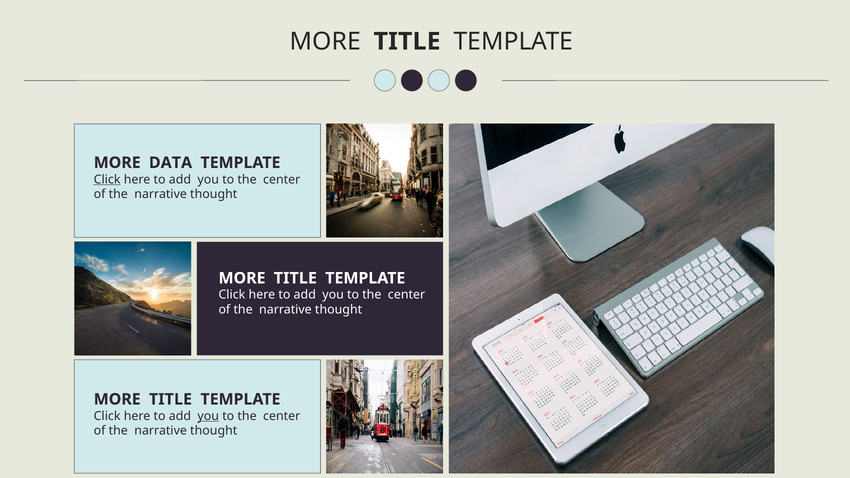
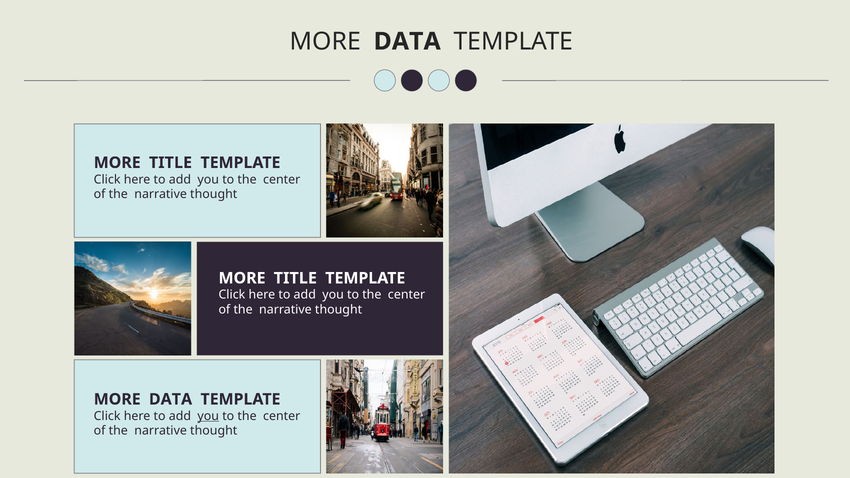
TITLE at (407, 41): TITLE -> DATA
DATA at (171, 163): DATA -> TITLE
Click at (107, 180) underline: present -> none
TITLE at (170, 399): TITLE -> DATA
